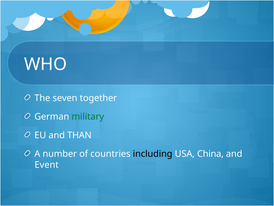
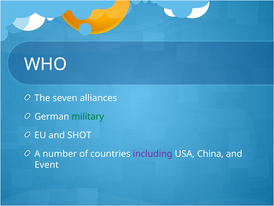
together: together -> alliances
THAN: THAN -> SHOT
including colour: black -> purple
